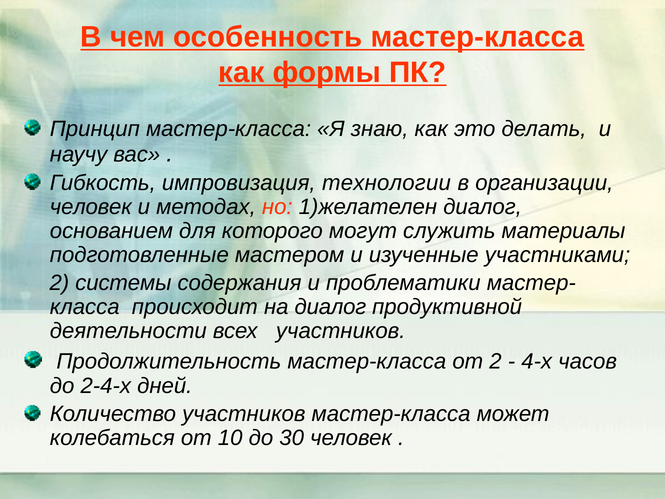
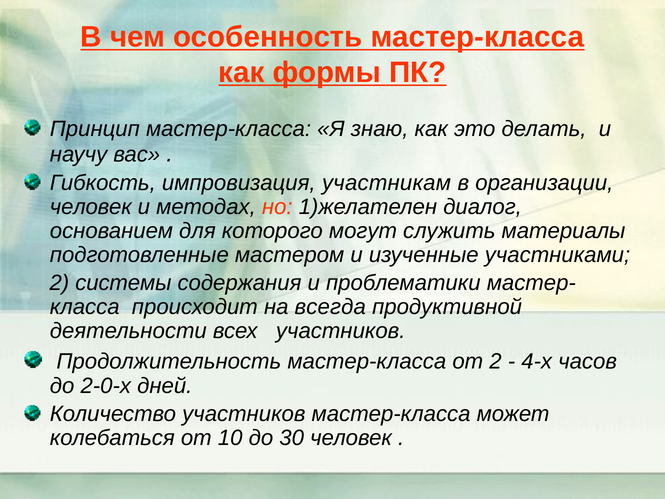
технологии: технологии -> участникам
на диалог: диалог -> всегда
2-4-х: 2-4-х -> 2-0-х
